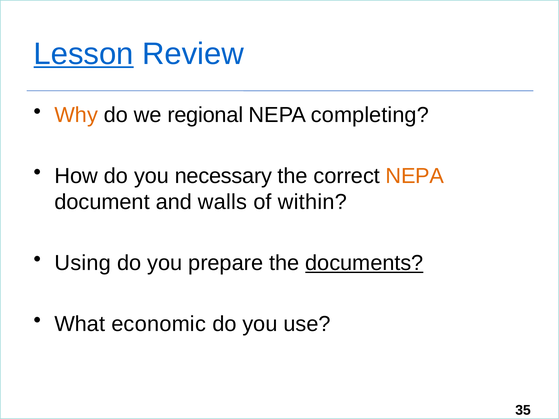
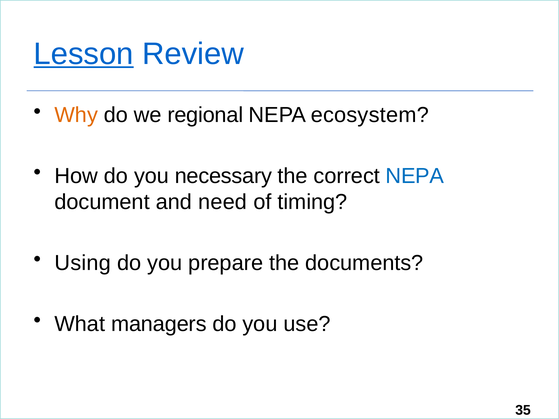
completing: completing -> ecosystem
NEPA at (415, 176) colour: orange -> blue
walls: walls -> need
within: within -> timing
documents underline: present -> none
economic: economic -> managers
